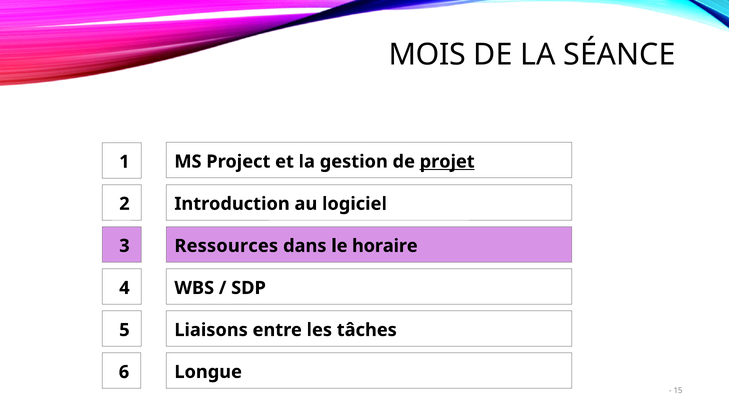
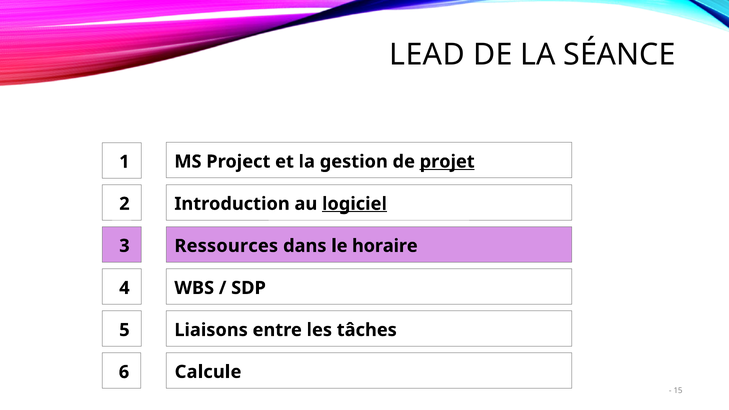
MOIS: MOIS -> LEAD
logiciel underline: none -> present
Longue: Longue -> Calcule
